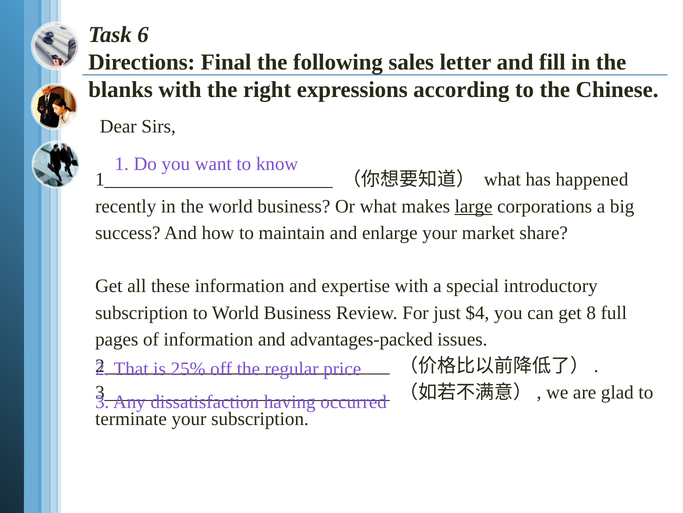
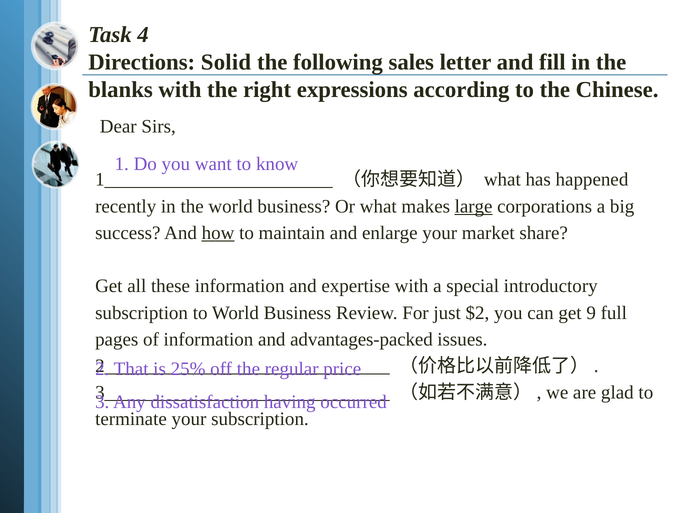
6: 6 -> 4
Final: Final -> Solid
how underline: none -> present
$4: $4 -> $2
8: 8 -> 9
